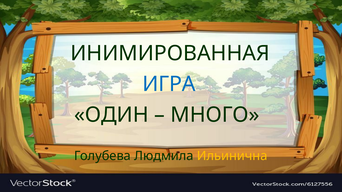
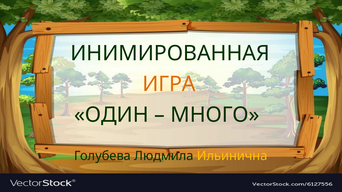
ИГРА colour: blue -> orange
